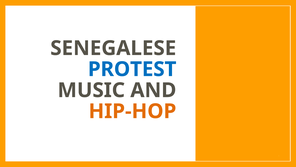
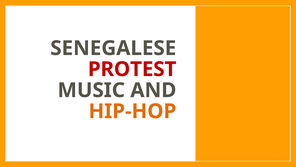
PROTEST colour: blue -> red
